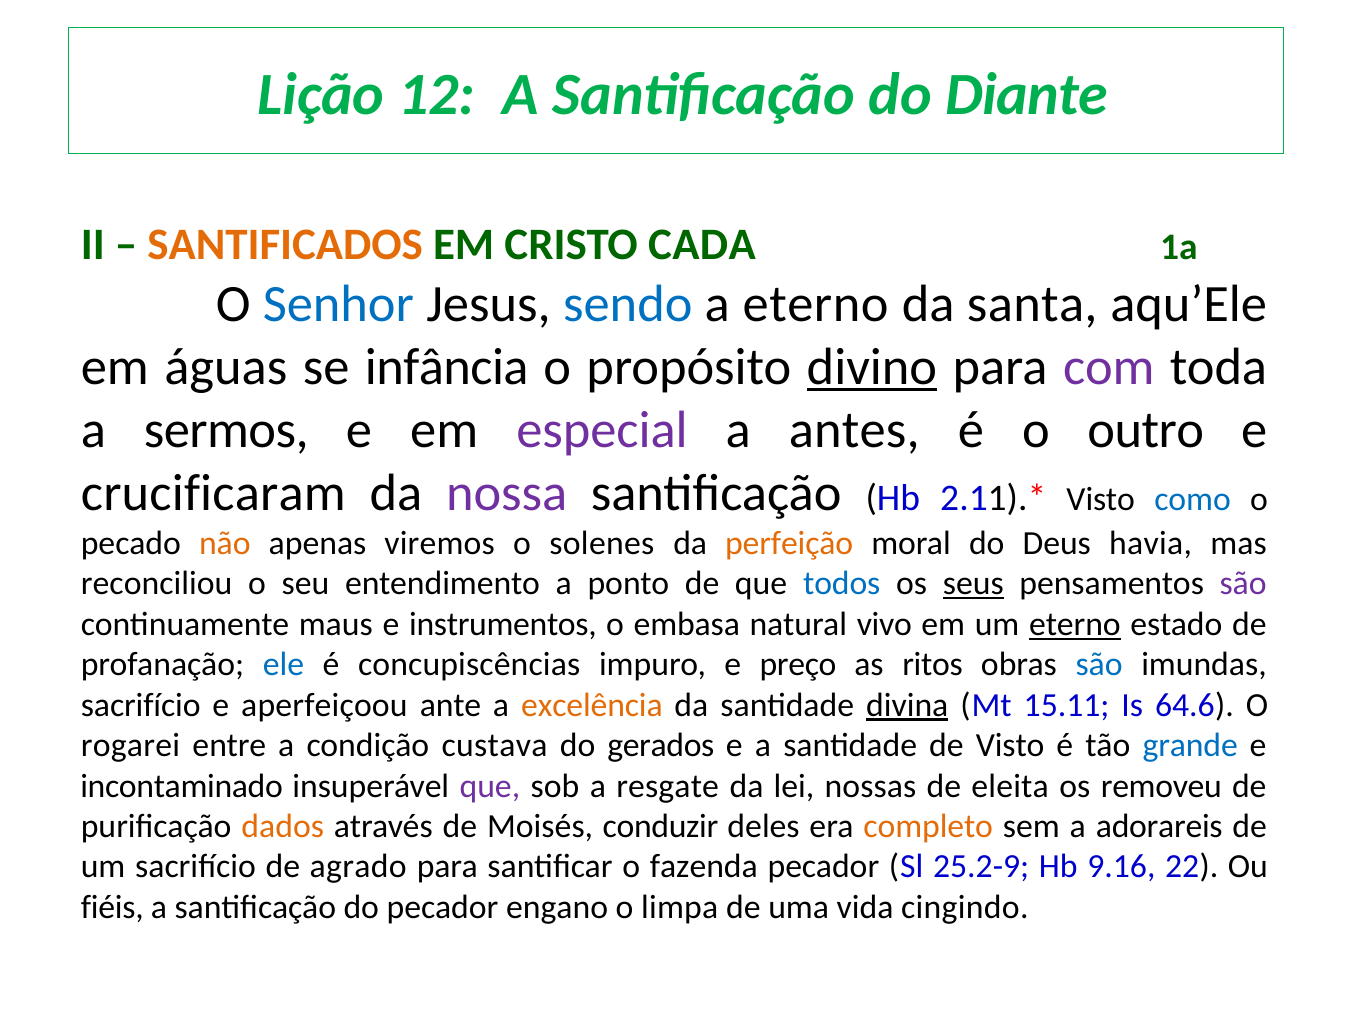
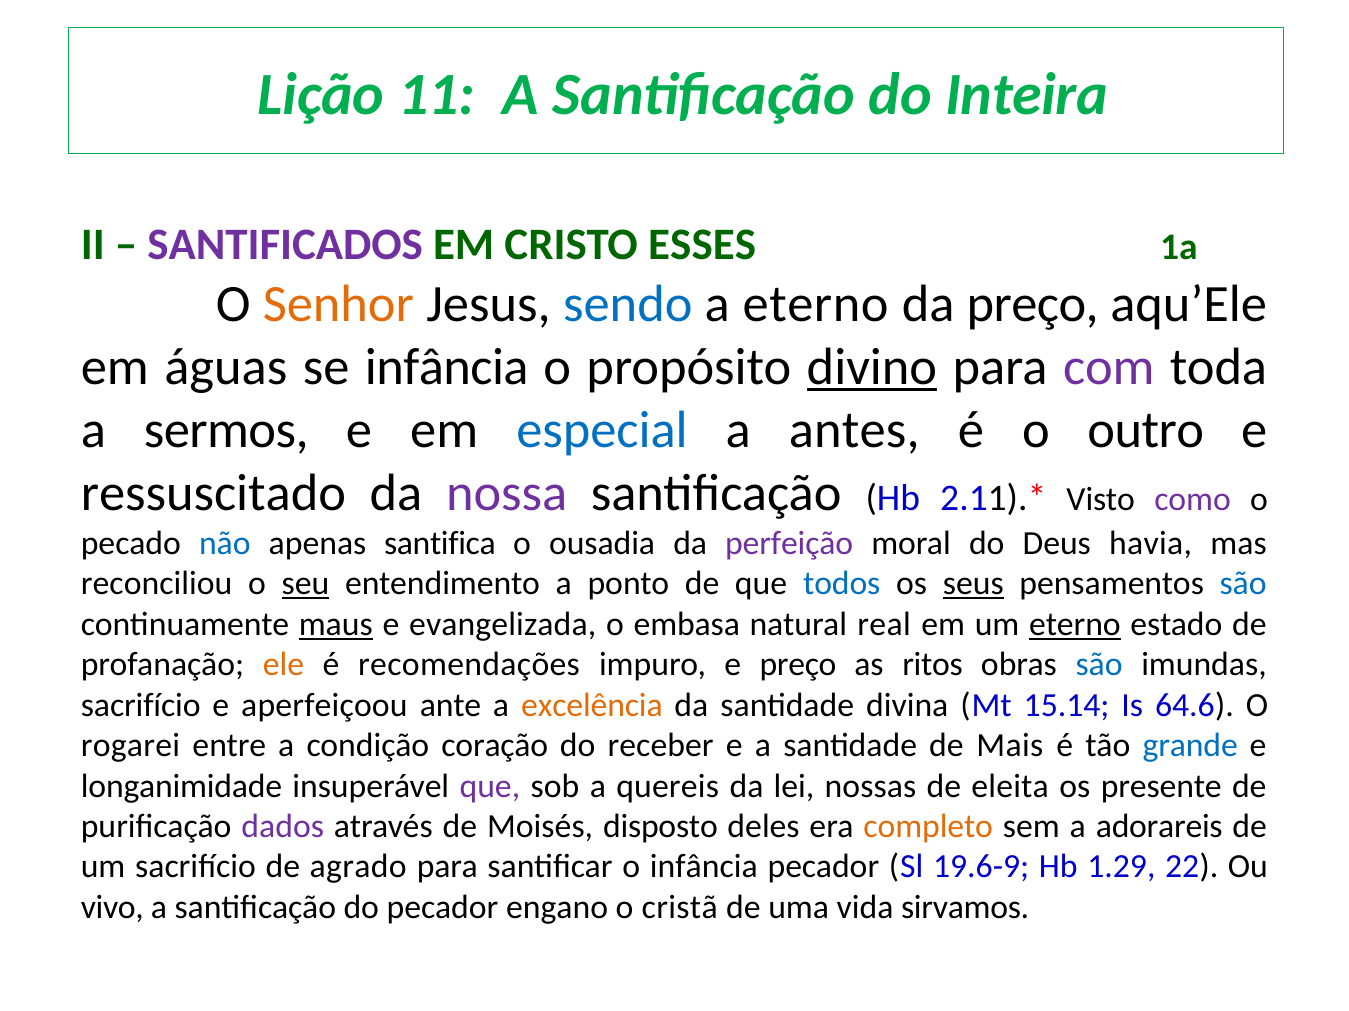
12: 12 -> 11
Diante: Diante -> Inteira
SANTIFICADOS colour: orange -> purple
CADA: CADA -> ESSES
Senhor colour: blue -> orange
da santa: santa -> preço
especial colour: purple -> blue
crucificaram: crucificaram -> ressuscitado
como colour: blue -> purple
não colour: orange -> blue
viremos: viremos -> santifica
solenes: solenes -> ousadia
perfeição colour: orange -> purple
seu underline: none -> present
são at (1243, 584) colour: purple -> blue
maus underline: none -> present
instrumentos: instrumentos -> evangelizada
vivo: vivo -> real
ele colour: blue -> orange
concupiscências: concupiscências -> recomendações
divina underline: present -> none
15.11: 15.11 -> 15.14
custava: custava -> coração
gerados: gerados -> receber
de Visto: Visto -> Mais
incontaminado: incontaminado -> longanimidade
resgate: resgate -> quereis
removeu: removeu -> presente
dados colour: orange -> purple
conduzir: conduzir -> disposto
o fazenda: fazenda -> infância
25.2-9: 25.2-9 -> 19.6-9
9.16: 9.16 -> 1.29
fiéis: fiéis -> vivo
limpa: limpa -> cristã
cingindo: cingindo -> sirvamos
